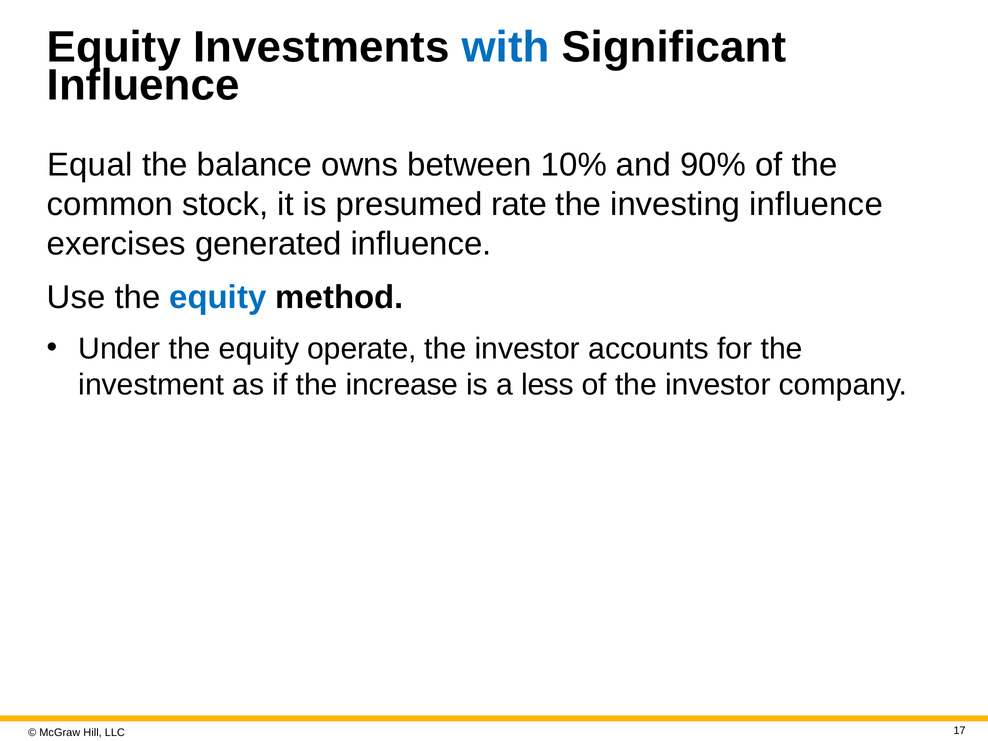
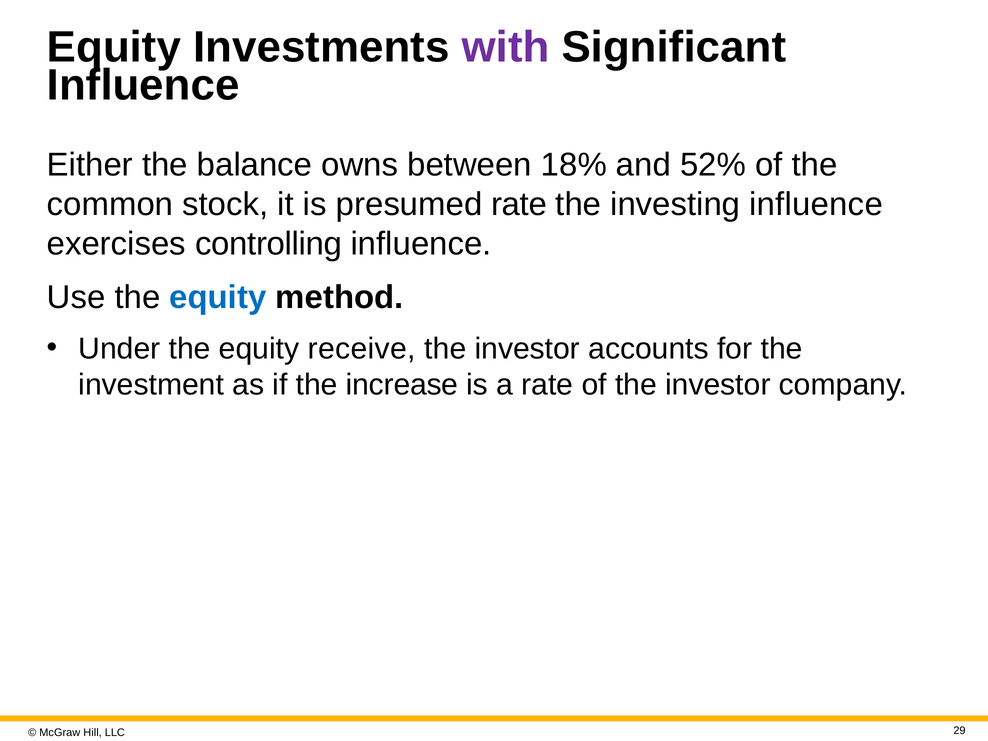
with colour: blue -> purple
Equal: Equal -> Either
10%: 10% -> 18%
90%: 90% -> 52%
generated: generated -> controlling
operate: operate -> receive
a less: less -> rate
17: 17 -> 29
